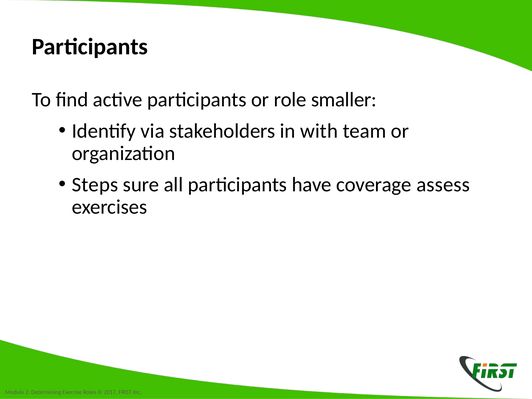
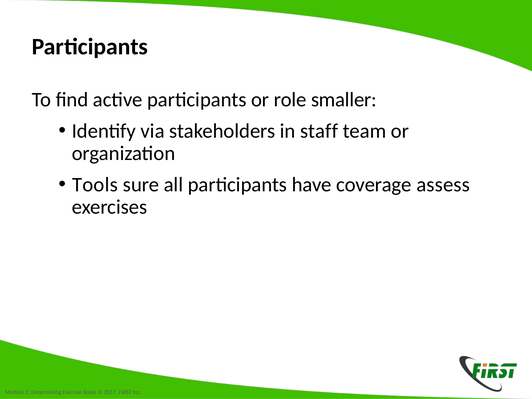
with: with -> staff
Steps: Steps -> Tools
